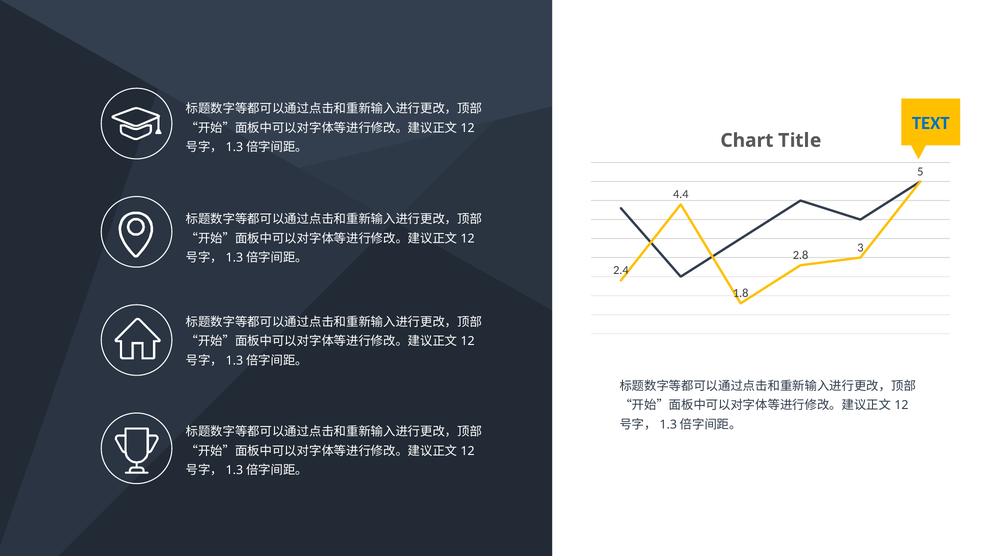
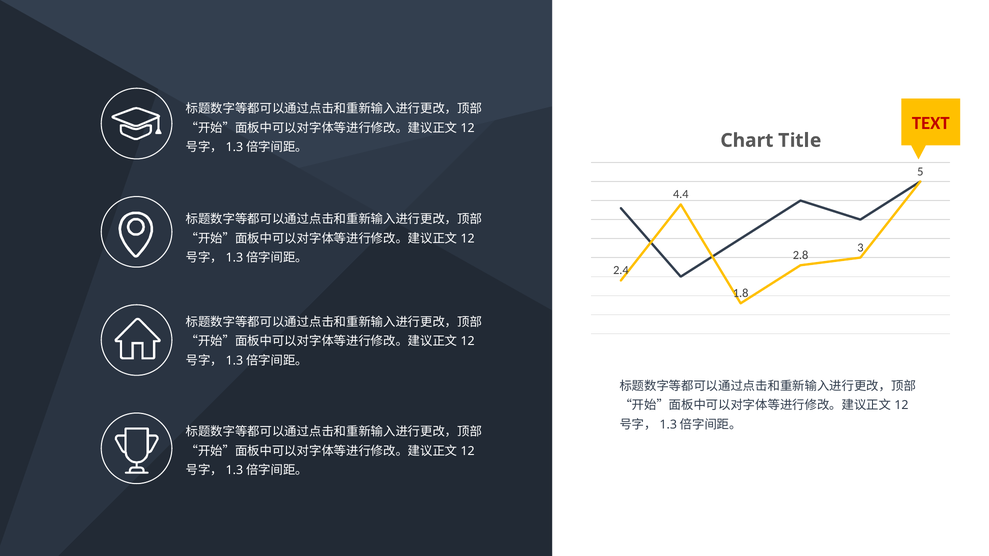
TEXT colour: blue -> red
